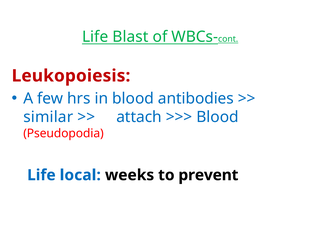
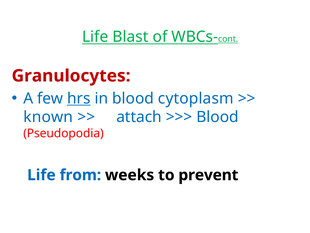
Leukopoiesis: Leukopoiesis -> Granulocytes
hrs underline: none -> present
antibodies: antibodies -> cytoplasm
similar: similar -> known
local: local -> from
